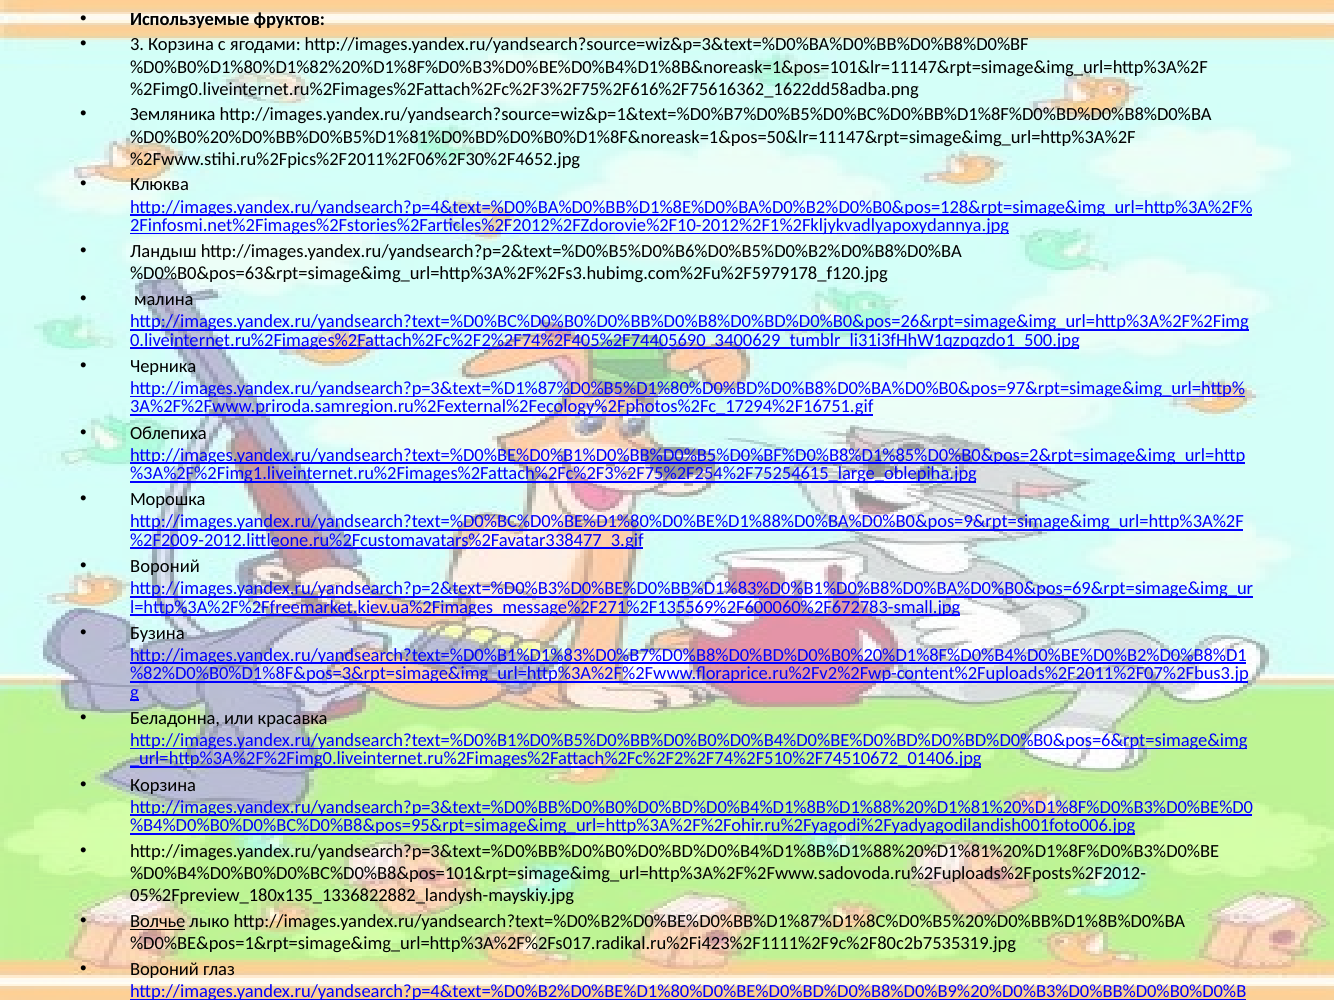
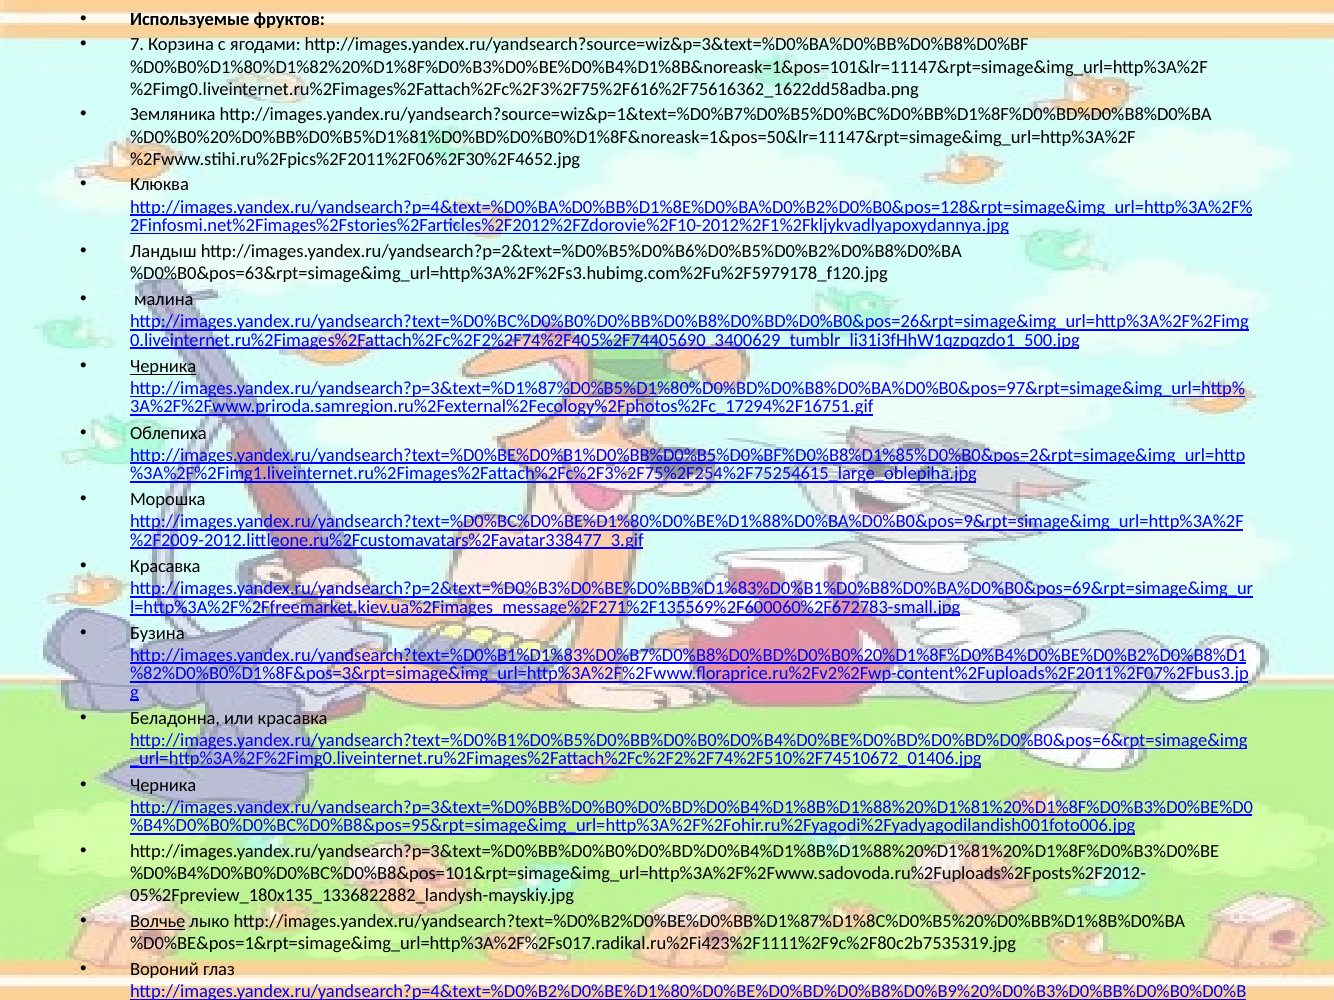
3: 3 -> 7
Черника at (163, 366) underline: none -> present
Вороний at (165, 567): Вороний -> Красавка
Корзина at (163, 785): Корзина -> Черника
